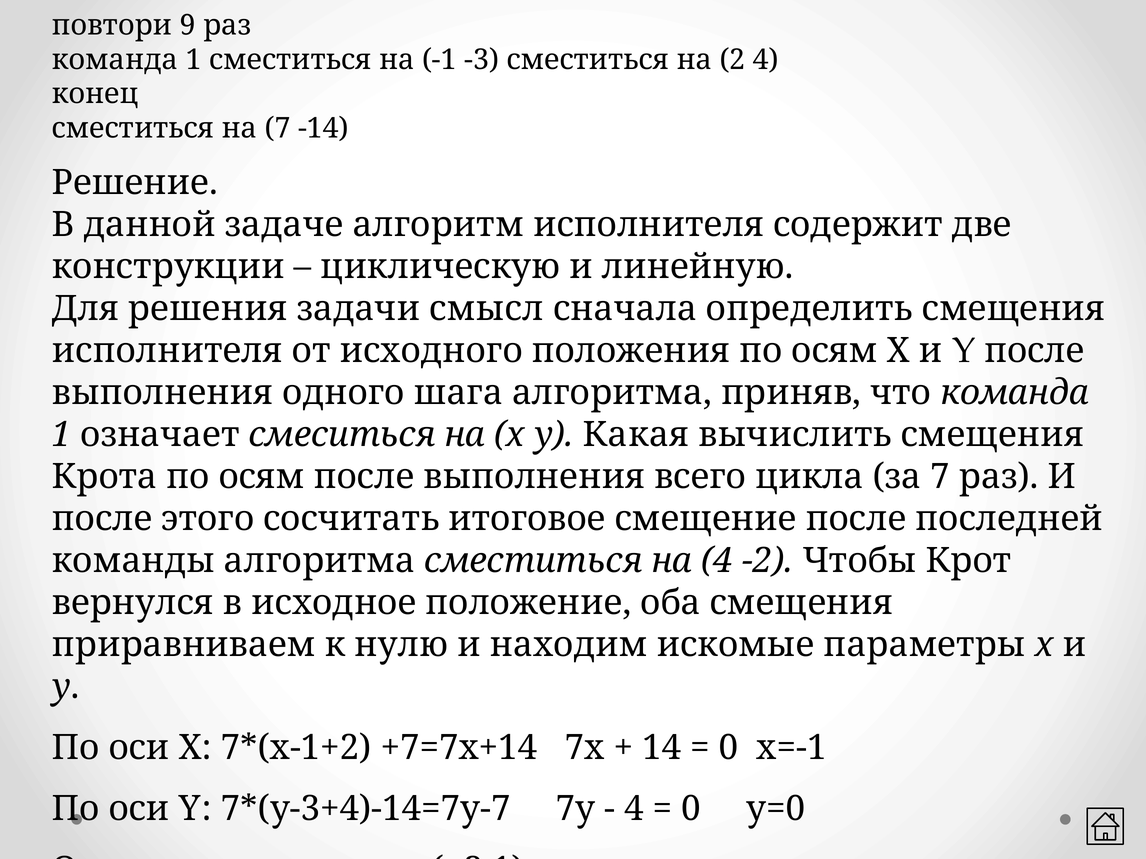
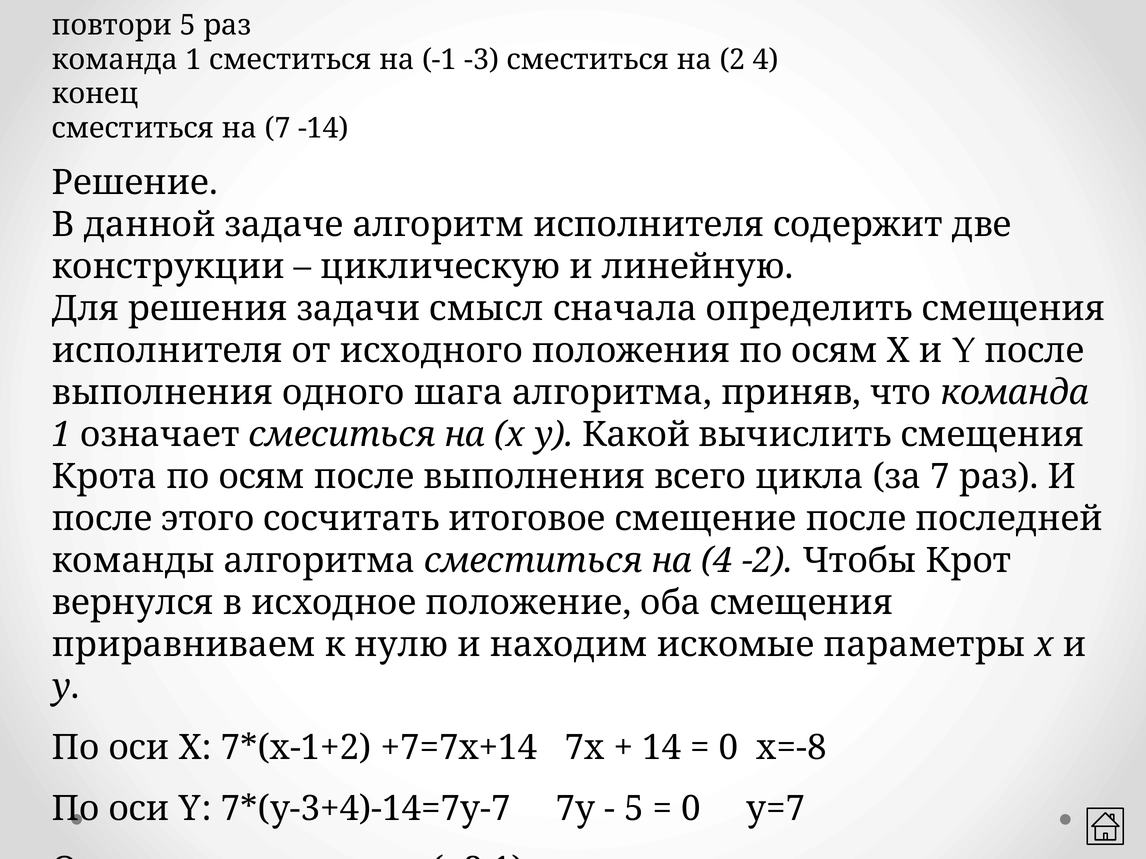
повтори 9: 9 -> 5
Какая: Какая -> Какой
х=-1: х=-1 -> х=-8
4 at (634, 809): 4 -> 5
у=0: у=0 -> у=7
